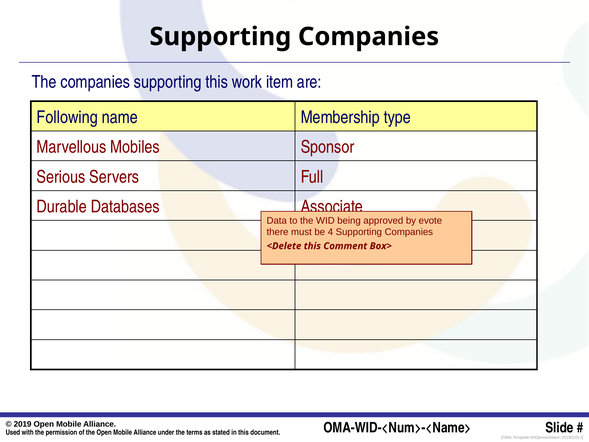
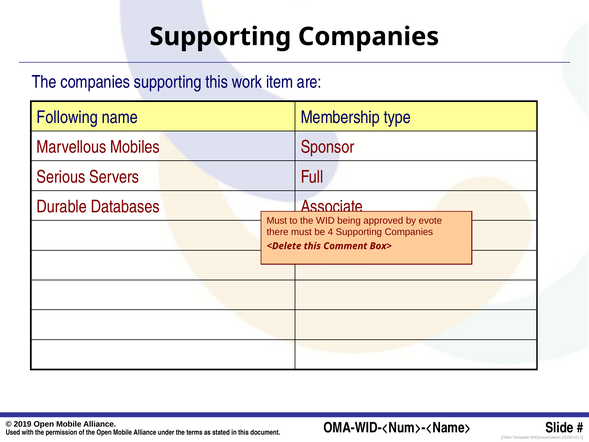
Data at (277, 220): Data -> Must
